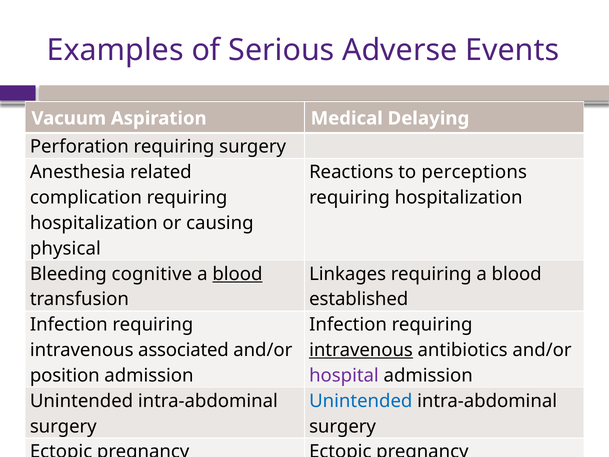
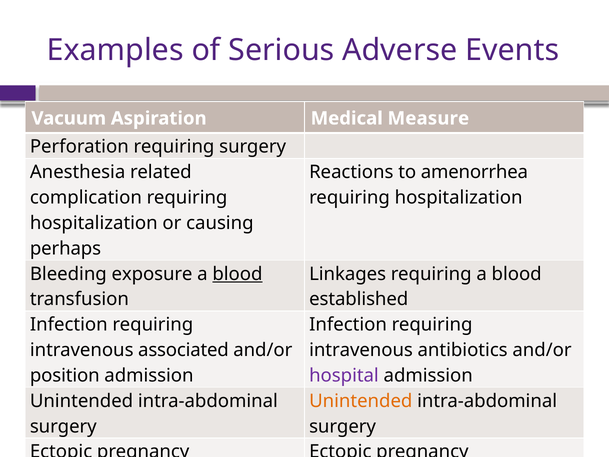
Delaying: Delaying -> Measure
perceptions: perceptions -> amenorrhea
physical: physical -> perhaps
cognitive: cognitive -> exposure
intravenous at (361, 350) underline: present -> none
Unintended at (361, 401) colour: blue -> orange
